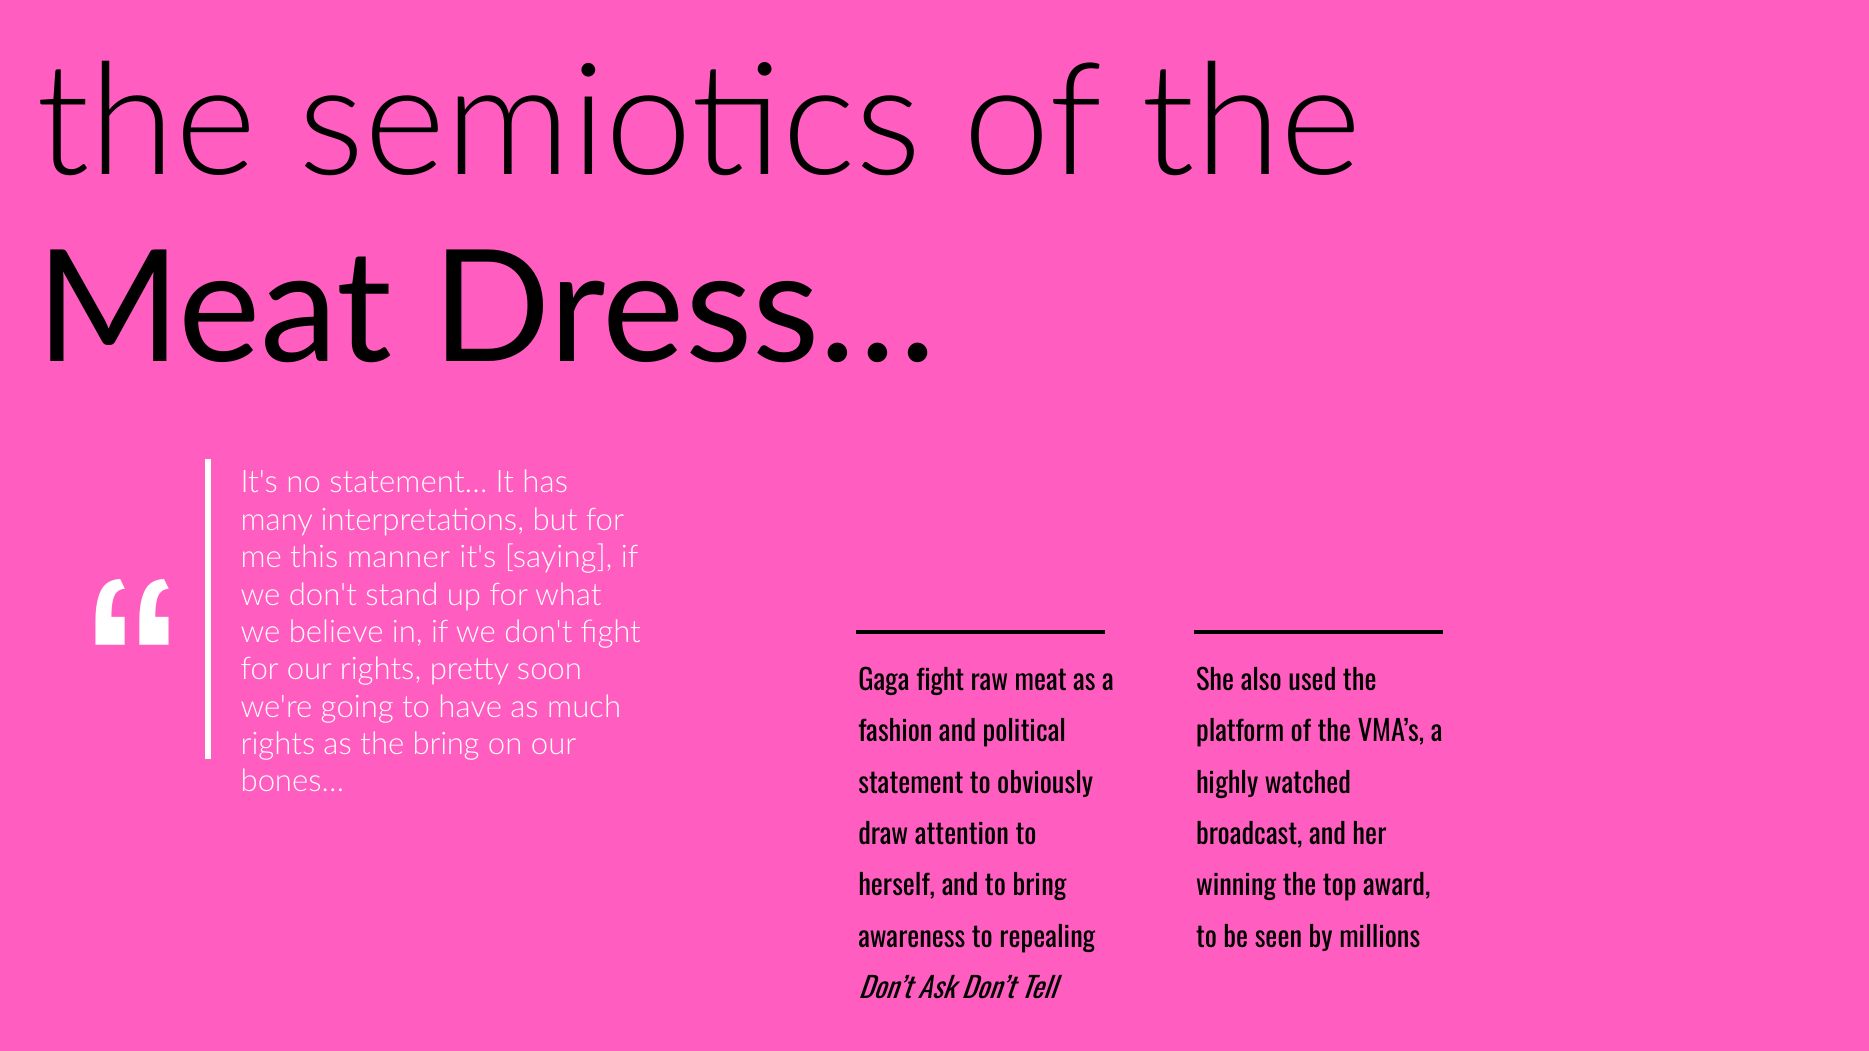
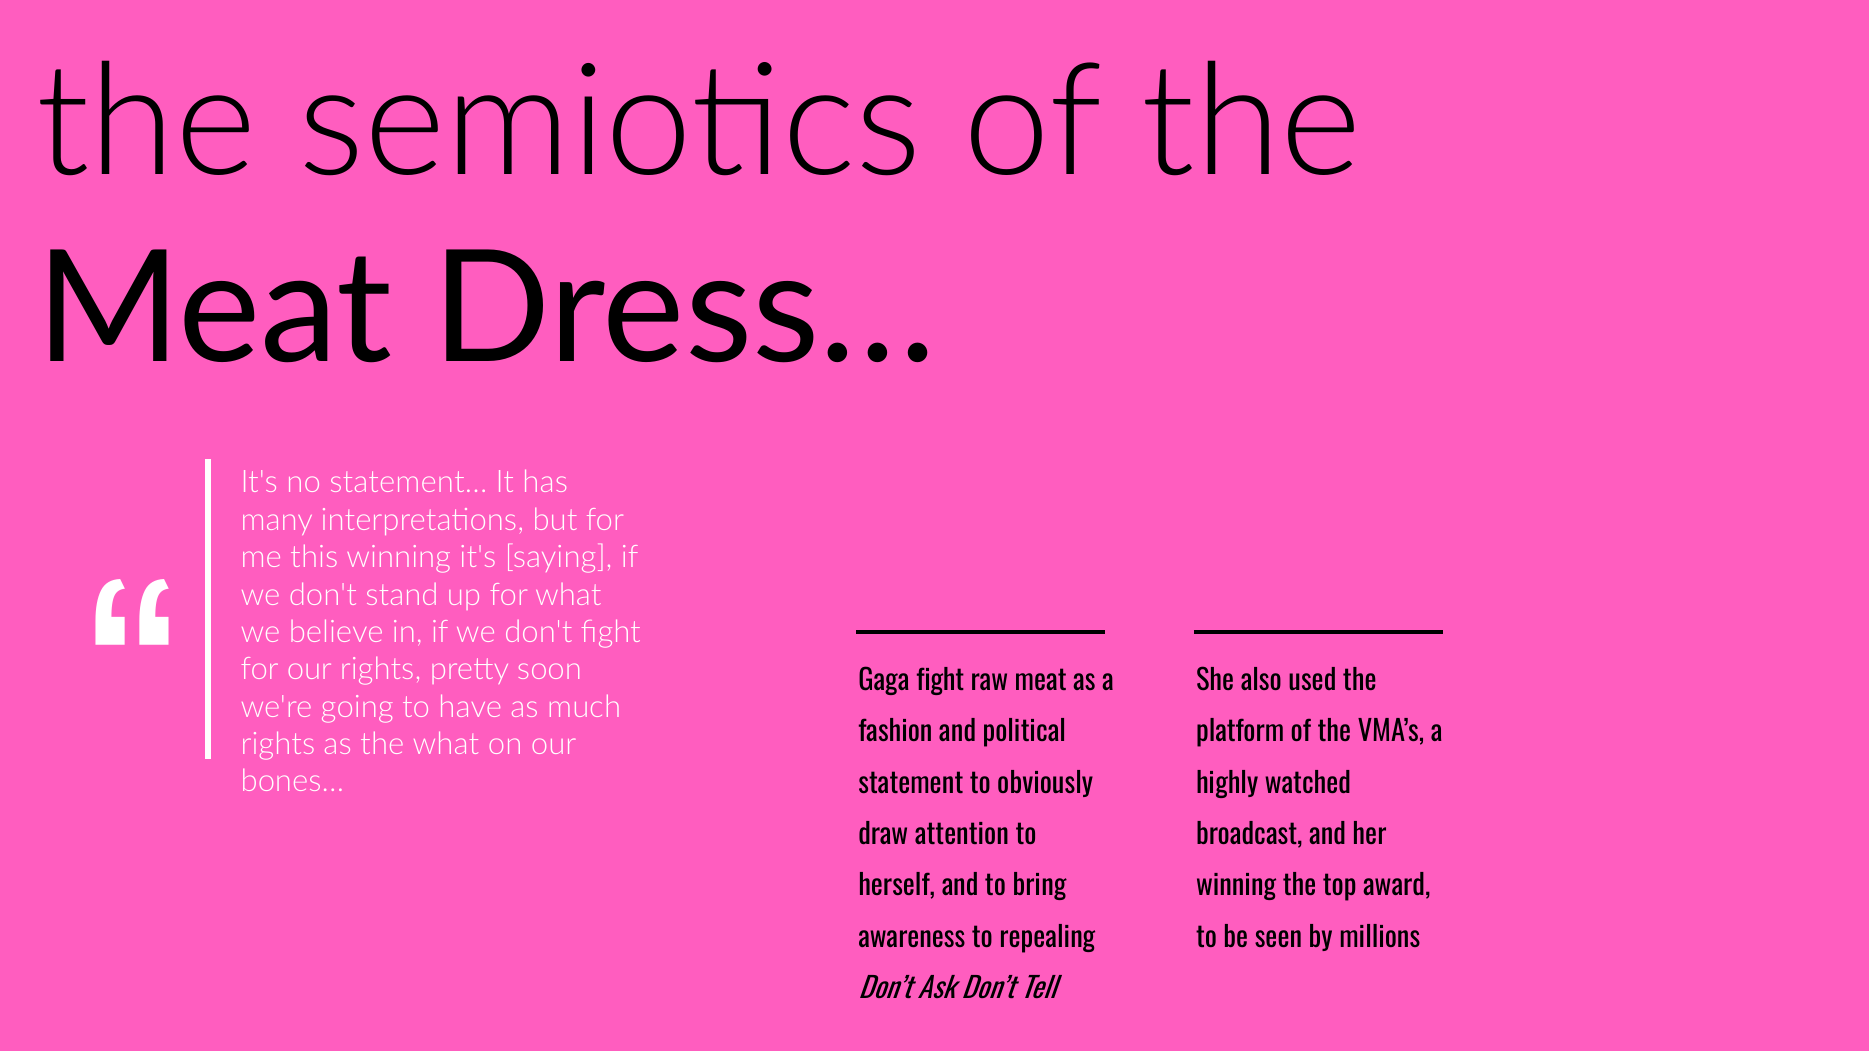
this manner: manner -> winning
the bring: bring -> what
